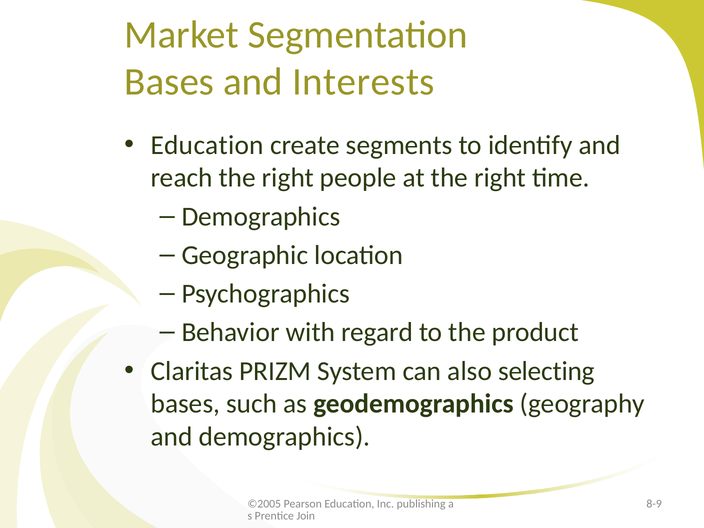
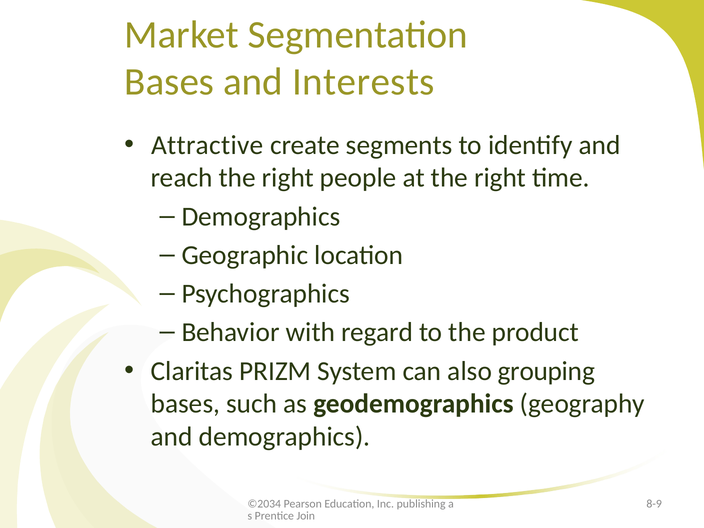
Education at (207, 145): Education -> Attractive
selecting: selecting -> grouping
©2005: ©2005 -> ©2034
